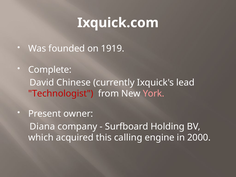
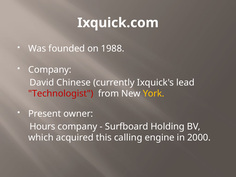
1919: 1919 -> 1988
Complete at (50, 70): Complete -> Company
York colour: pink -> yellow
Diana: Diana -> Hours
